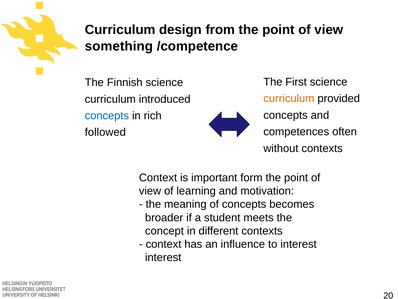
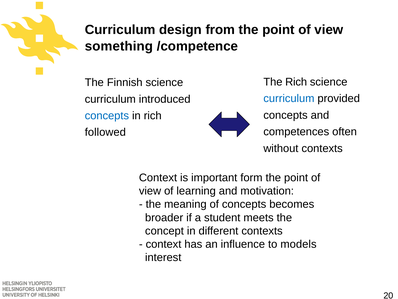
The First: First -> Rich
curriculum at (289, 98) colour: orange -> blue
to interest: interest -> models
